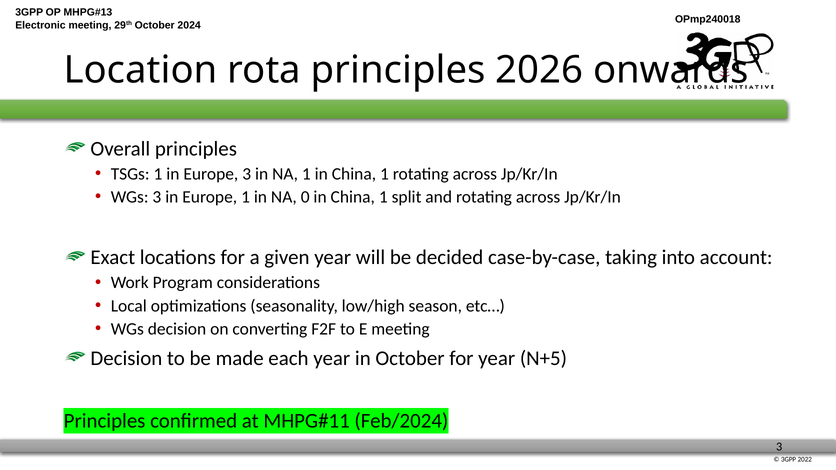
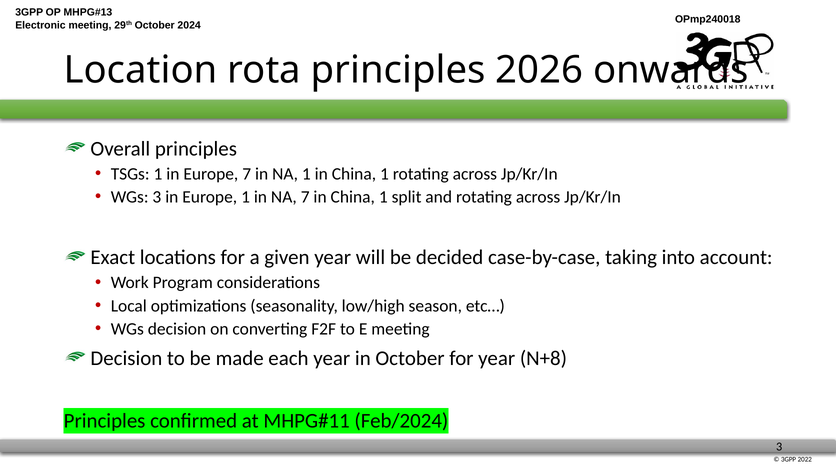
Europe 3: 3 -> 7
NA 0: 0 -> 7
N+5: N+5 -> N+8
